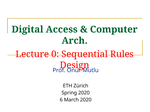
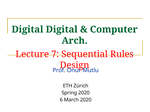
Digital Access: Access -> Digital
0: 0 -> 7
